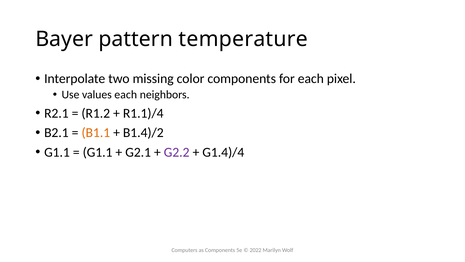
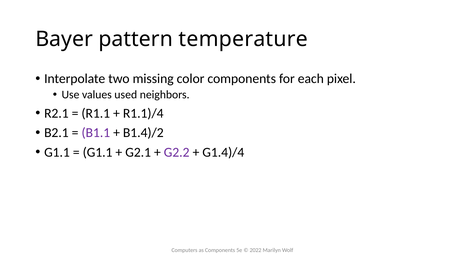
values each: each -> used
R1.2: R1.2 -> R1.1
B1.1 colour: orange -> purple
